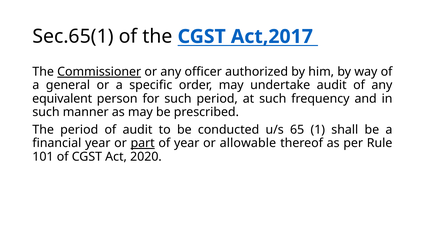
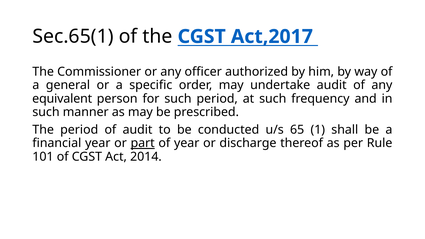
Commissioner underline: present -> none
allowable: allowable -> discharge
2020: 2020 -> 2014
